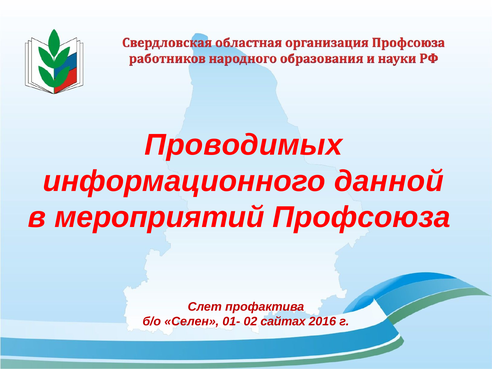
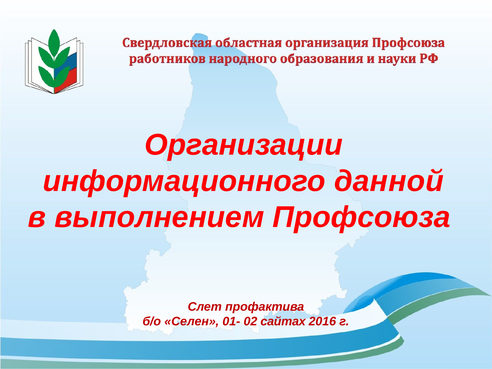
Проводимых: Проводимых -> Организации
мероприятий: мероприятий -> выполнением
